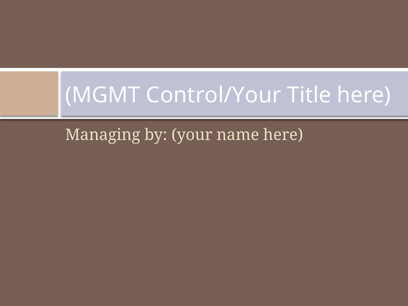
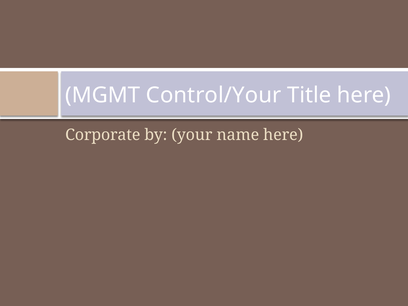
Managing: Managing -> Corporate
